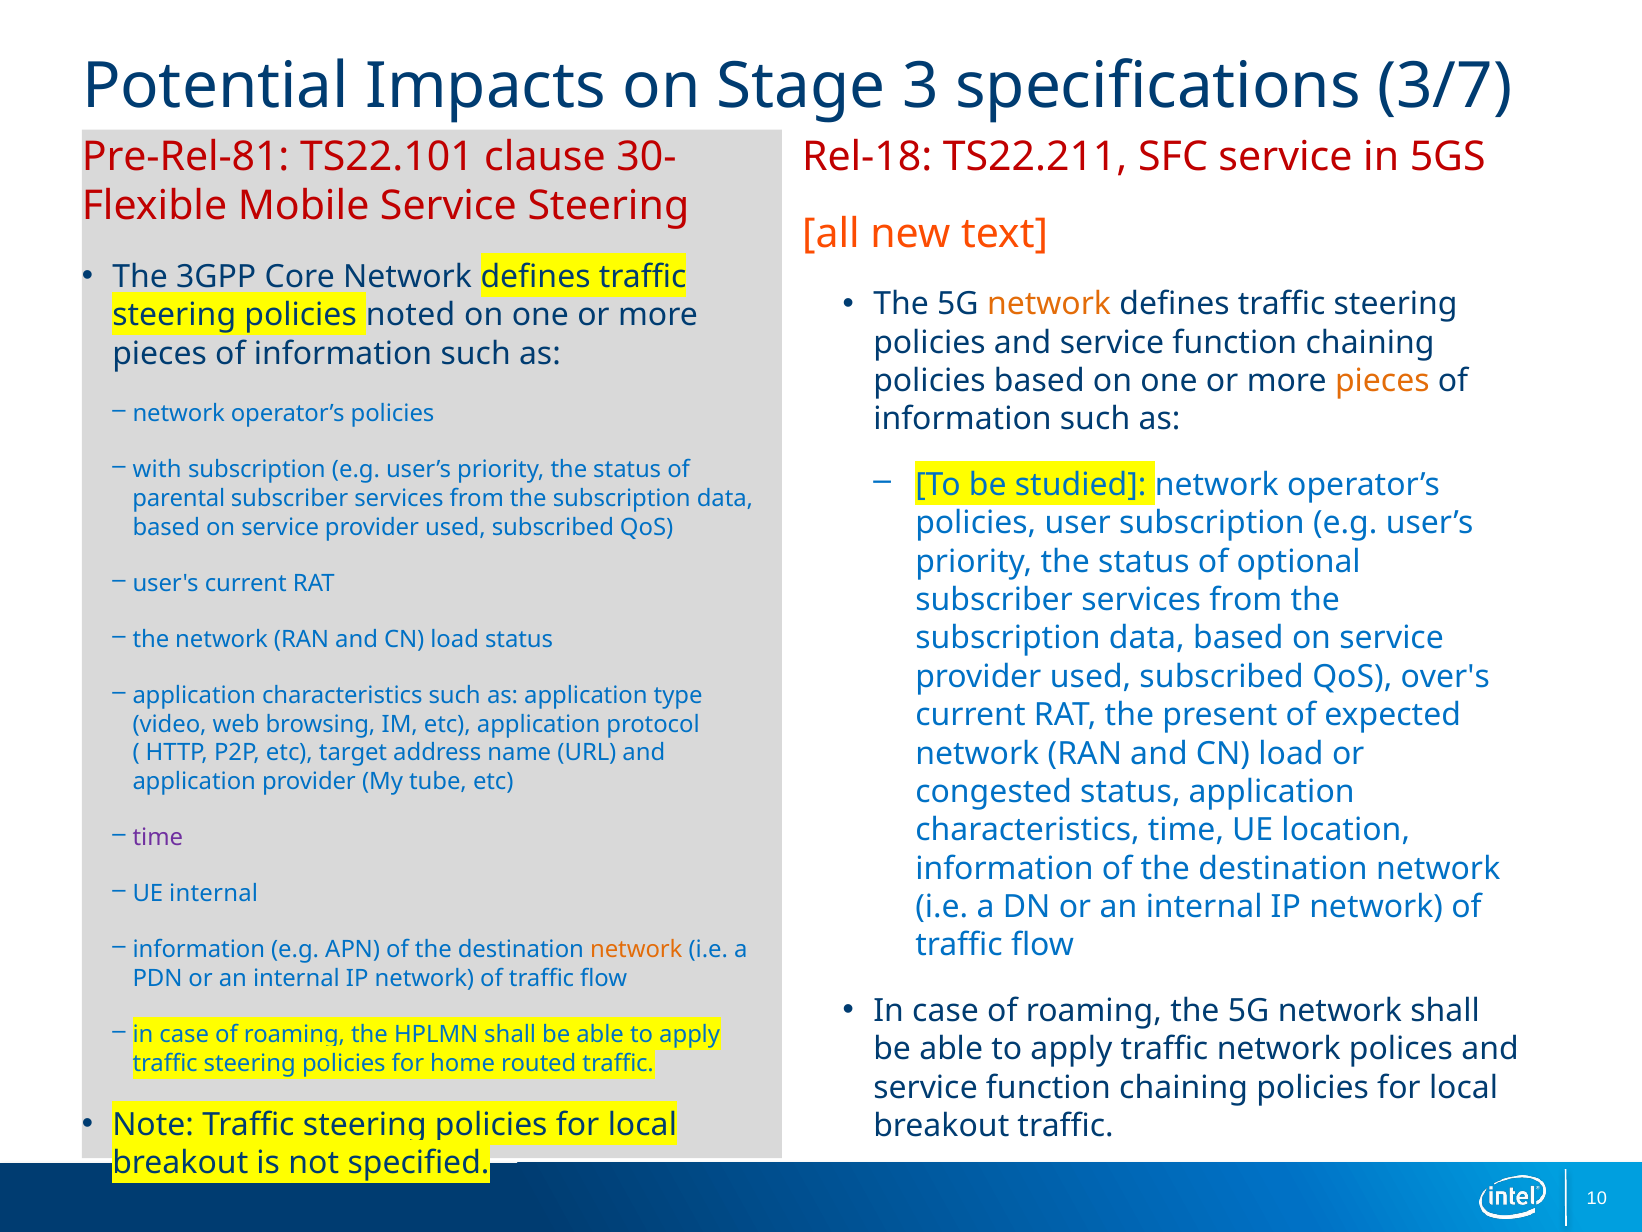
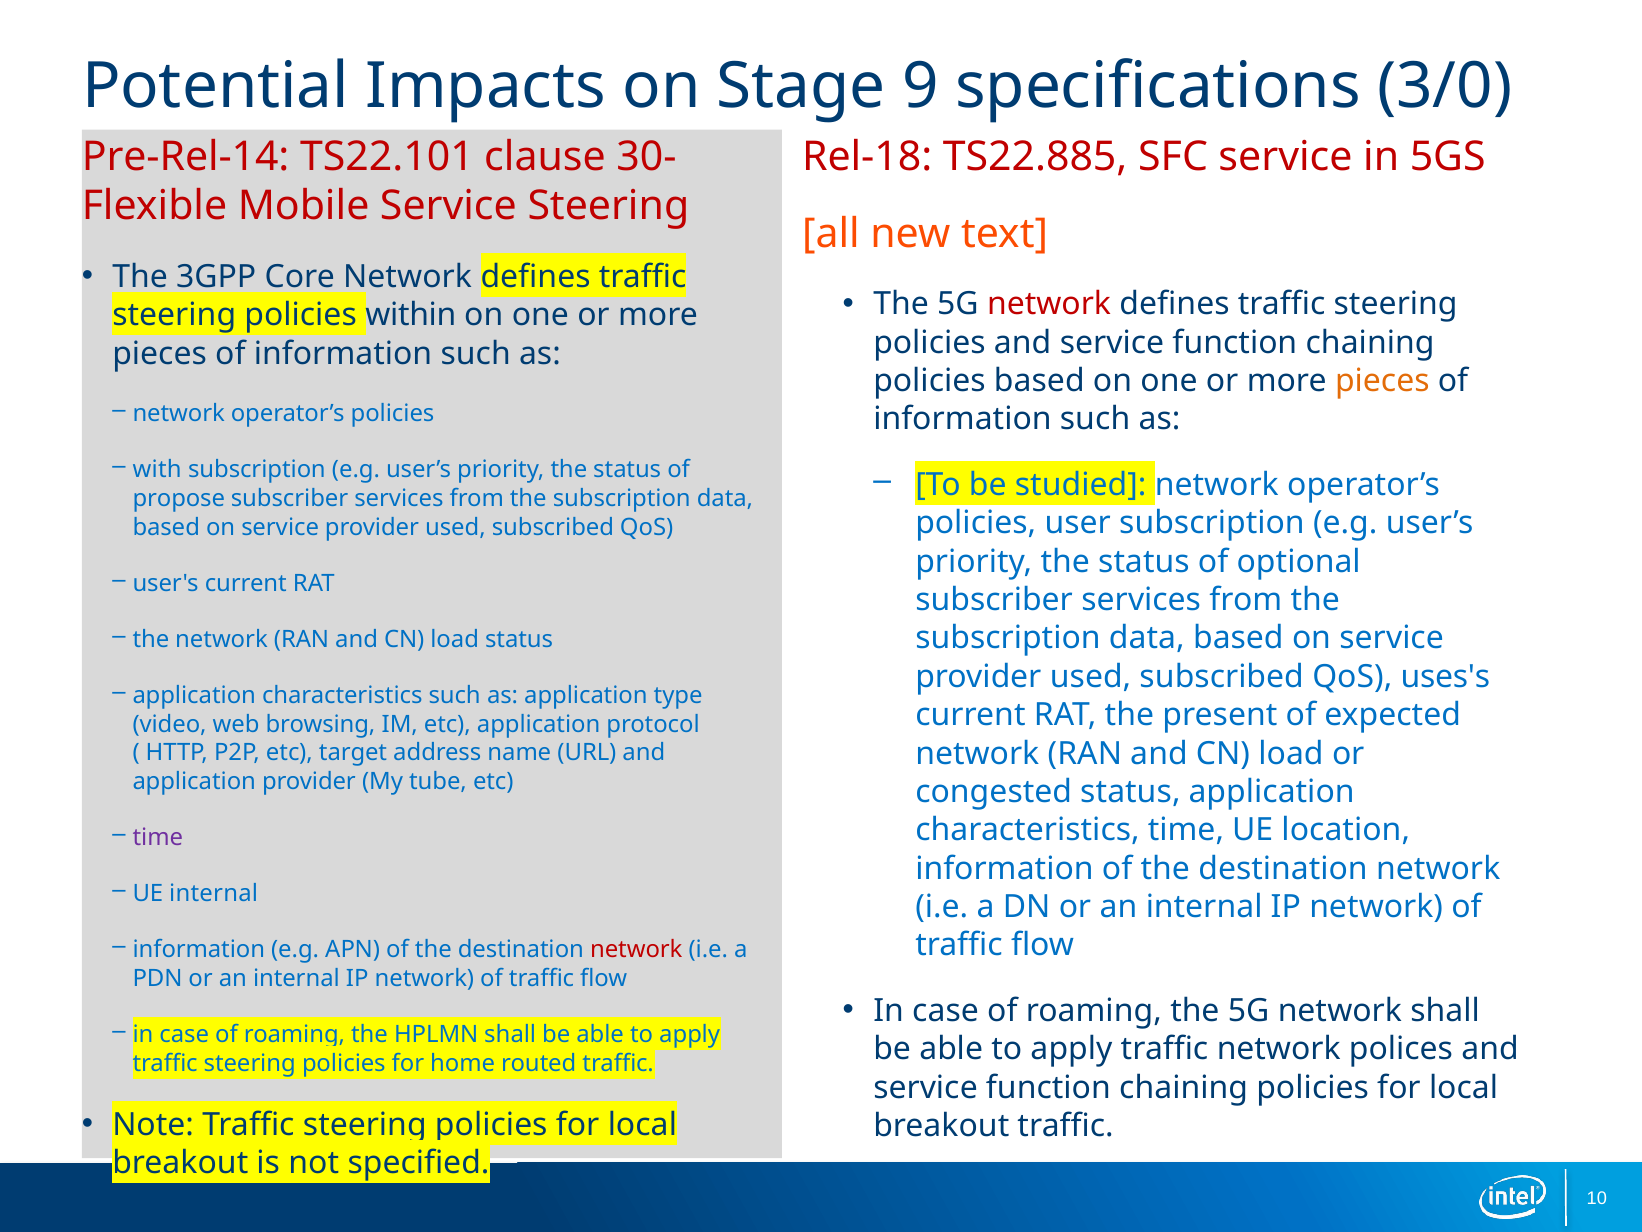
3: 3 -> 9
3/7: 3/7 -> 3/0
Pre-Rel-81: Pre-Rel-81 -> Pre-Rel-14
TS22.211: TS22.211 -> TS22.885
network at (1049, 304) colour: orange -> red
noted: noted -> within
parental: parental -> propose
over's: over's -> uses's
network at (636, 950) colour: orange -> red
